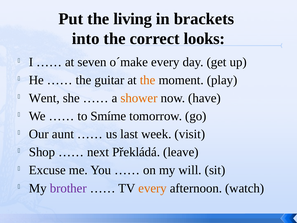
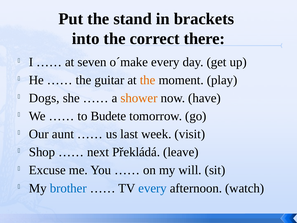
living: living -> stand
looks: looks -> there
Went: Went -> Dogs
Smíme: Smíme -> Budete
brother colour: purple -> blue
every at (153, 188) colour: orange -> blue
